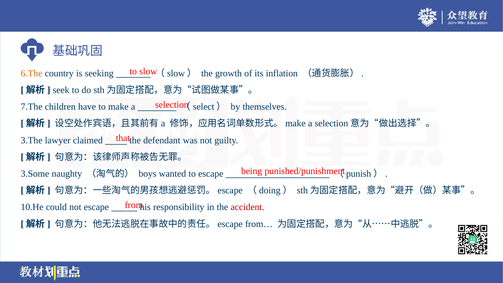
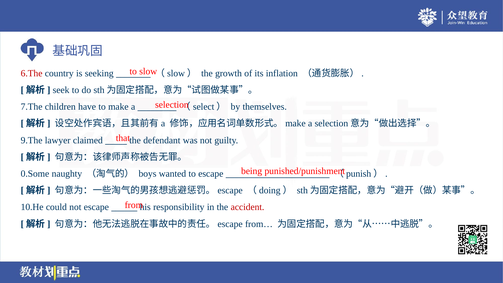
6.The colour: orange -> red
3.The: 3.The -> 9.The
3.Some: 3.Some -> 0.Some
